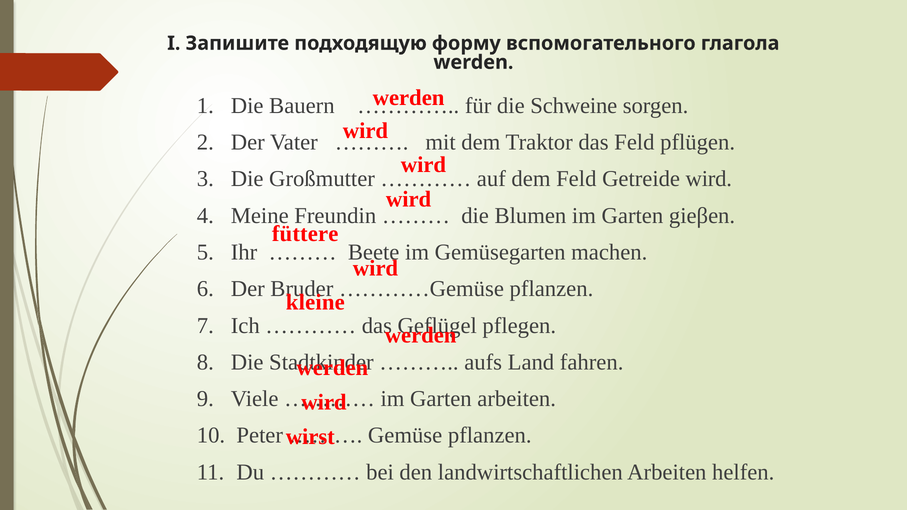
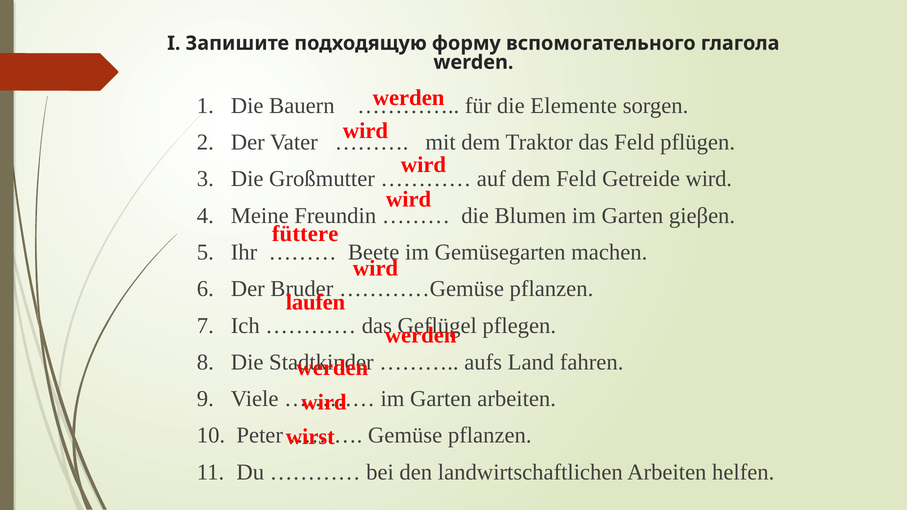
Schweine: Schweine -> Elemente
kleine: kleine -> laufen
